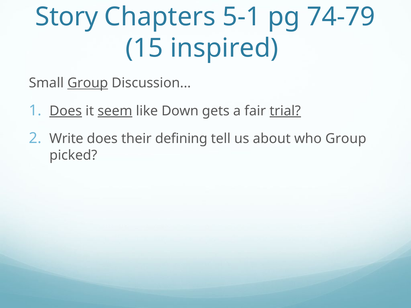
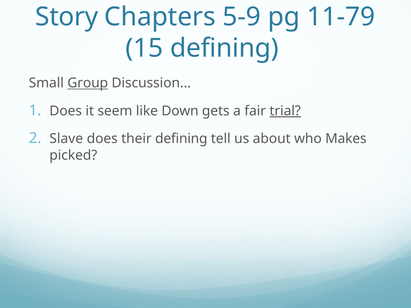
5-1: 5-1 -> 5-9
74-79: 74-79 -> 11-79
15 inspired: inspired -> defining
Does at (66, 111) underline: present -> none
seem underline: present -> none
Write: Write -> Slave
who Group: Group -> Makes
